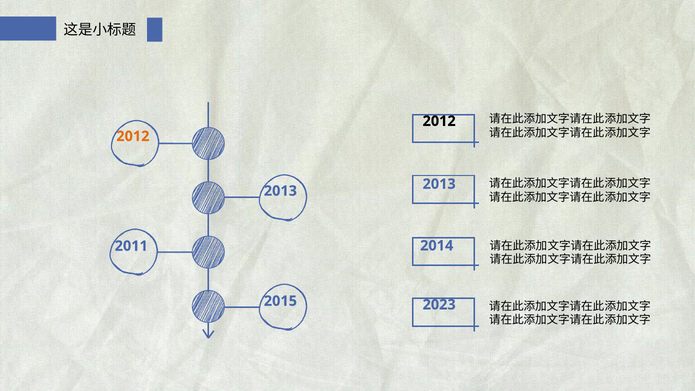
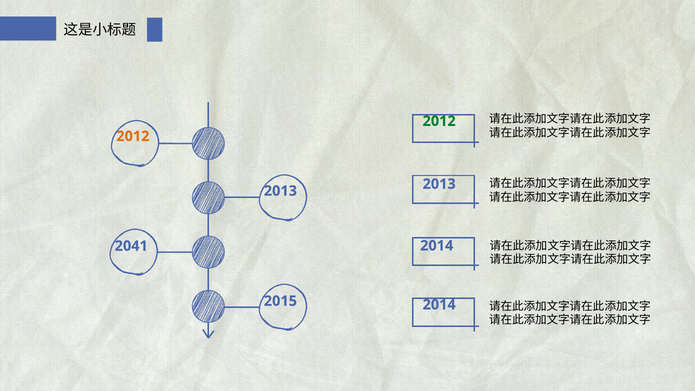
2012 at (439, 121) colour: black -> green
2011: 2011 -> 2041
2023 at (439, 305): 2023 -> 2014
